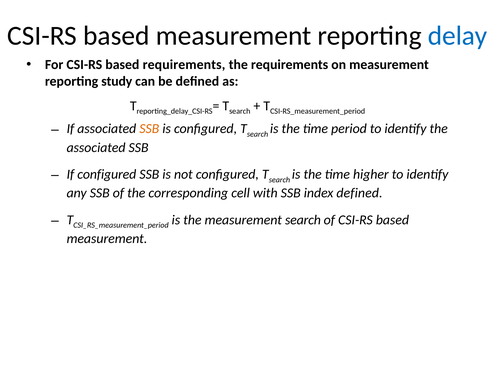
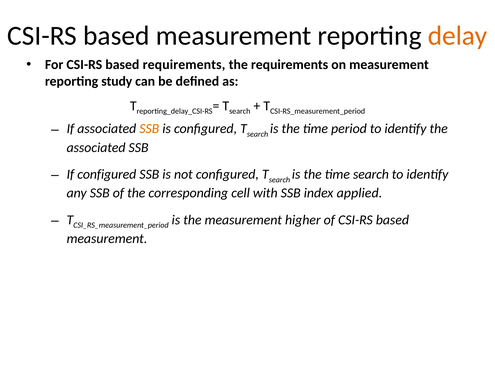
delay colour: blue -> orange
time higher: higher -> search
index defined: defined -> applied
measurement search: search -> higher
